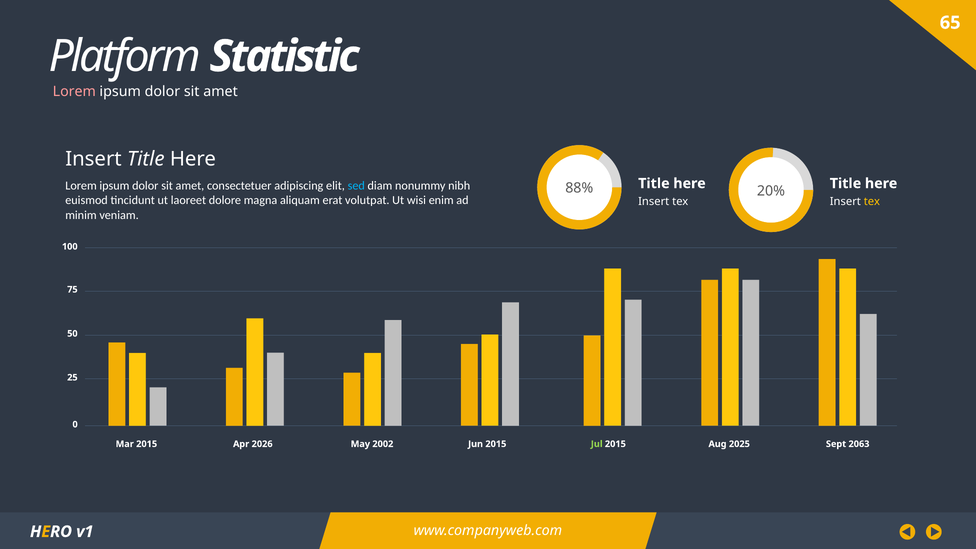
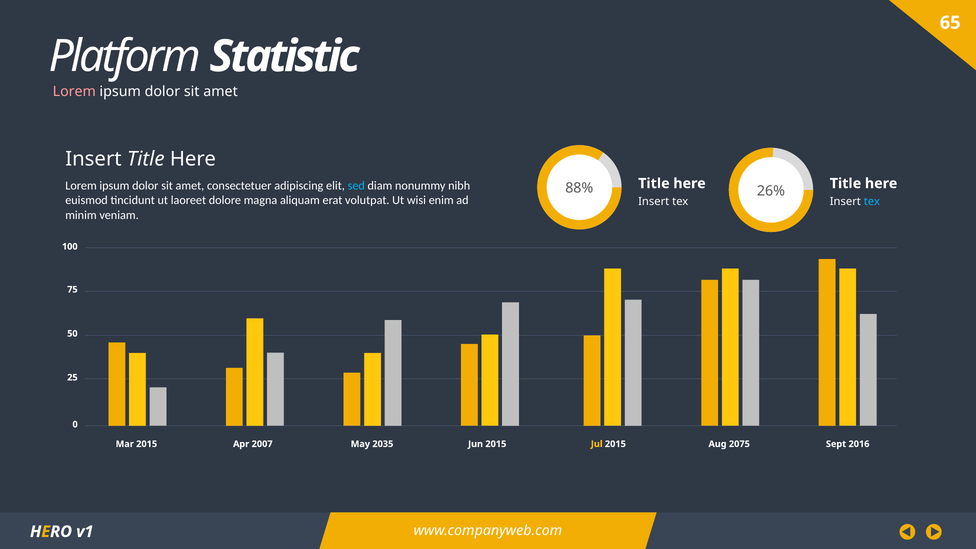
20%: 20% -> 26%
tex at (872, 202) colour: yellow -> light blue
2026: 2026 -> 2007
2002: 2002 -> 2035
Jul colour: light green -> yellow
2025: 2025 -> 2075
2063: 2063 -> 2016
